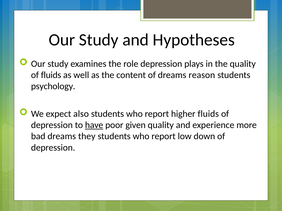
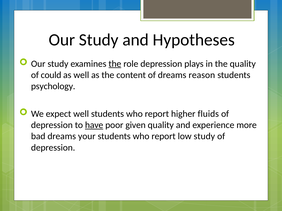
the at (115, 64) underline: none -> present
of fluids: fluids -> could
expect also: also -> well
they: they -> your
low down: down -> study
